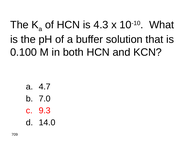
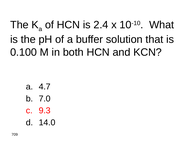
4.3: 4.3 -> 2.4
